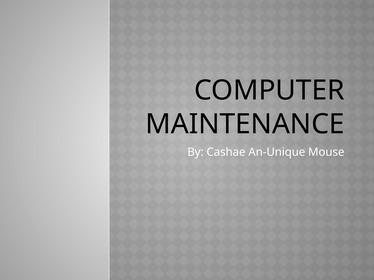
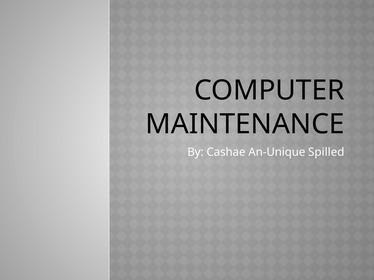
Mouse: Mouse -> Spilled
